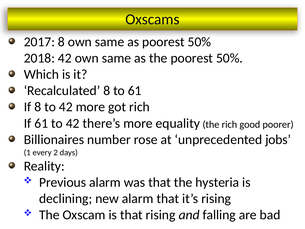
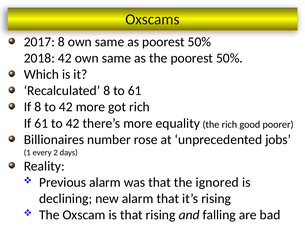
hysteria: hysteria -> ignored
